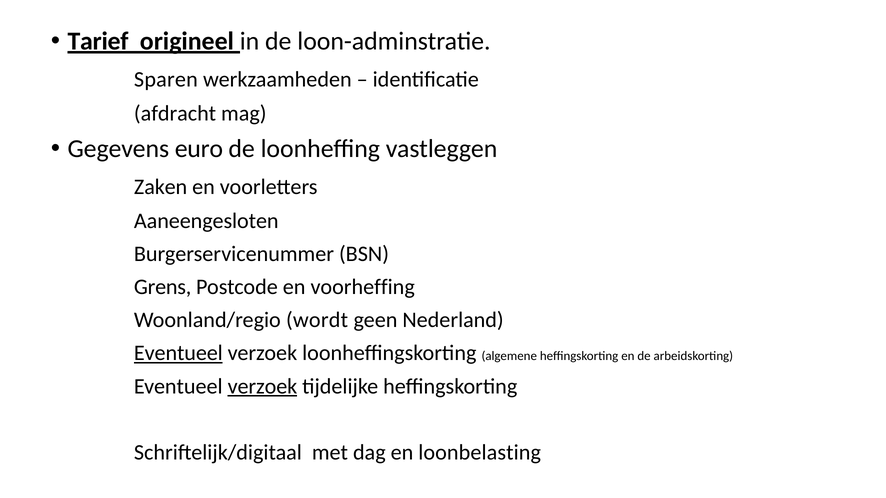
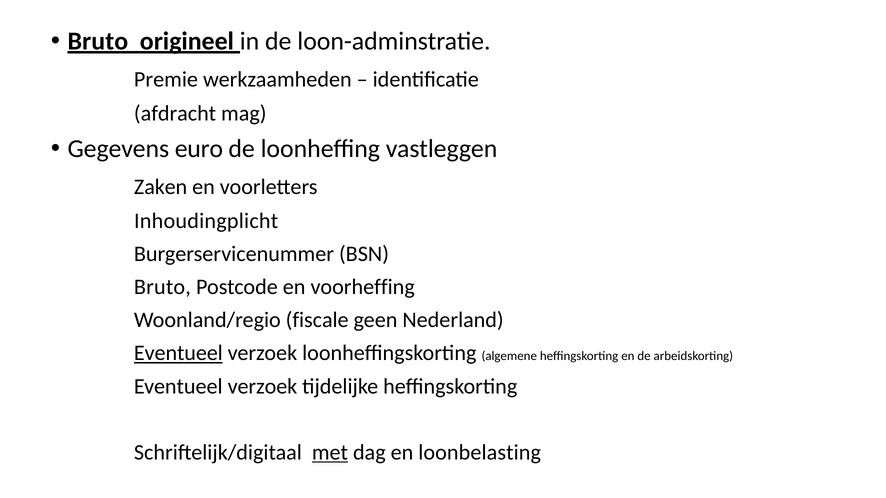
Tarief at (98, 41): Tarief -> Bruto
Sparen: Sparen -> Premie
Aaneengesloten: Aaneengesloten -> Inhoudingplicht
Grens at (163, 287): Grens -> Bruto
wordt: wordt -> fiscale
verzoek at (262, 387) underline: present -> none
met underline: none -> present
